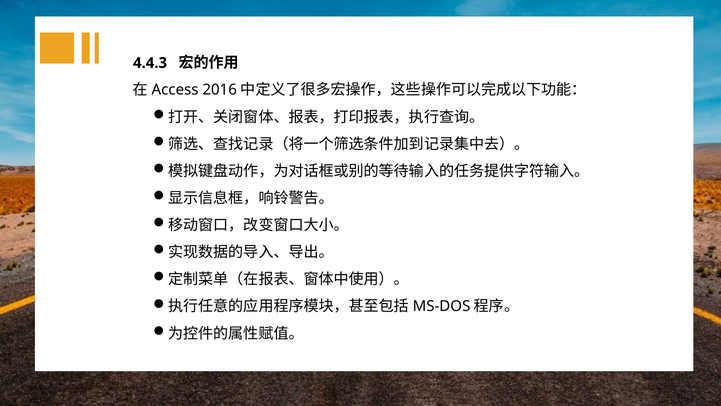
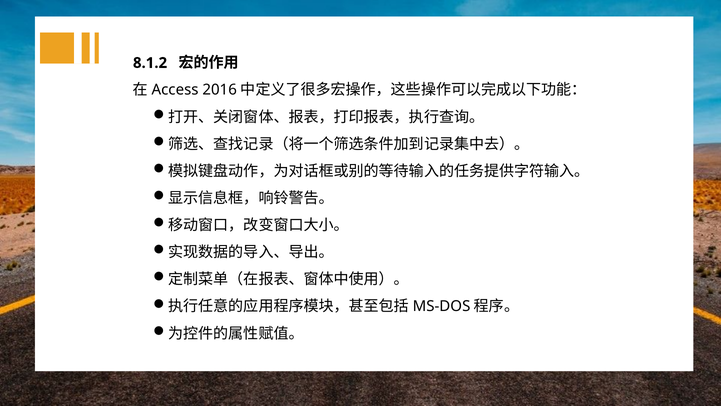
4.4.3: 4.4.3 -> 8.1.2
